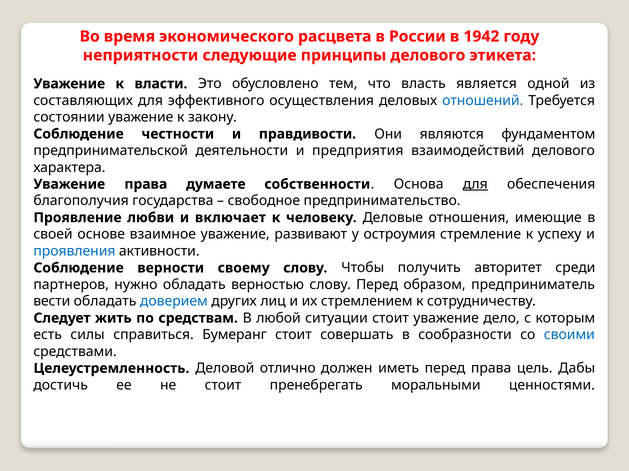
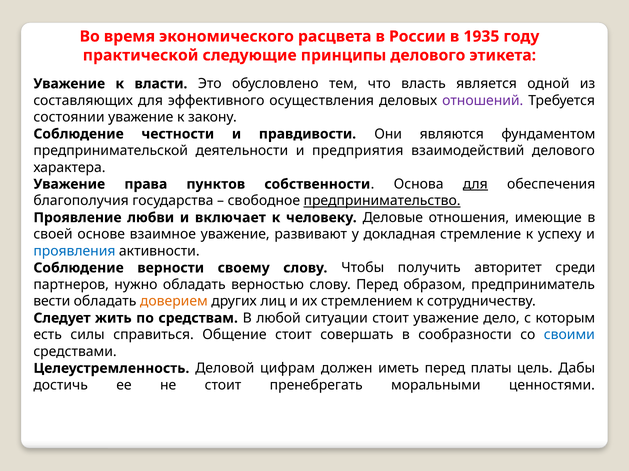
1942: 1942 -> 1935
неприятности: неприятности -> практической
отношений colour: blue -> purple
думаете: думаете -> пунктов
предпринимательство underline: none -> present
остроумия: остроумия -> докладная
доверием colour: blue -> orange
Бумеранг: Бумеранг -> Общение
отлично: отлично -> цифрам
перед права: права -> платы
